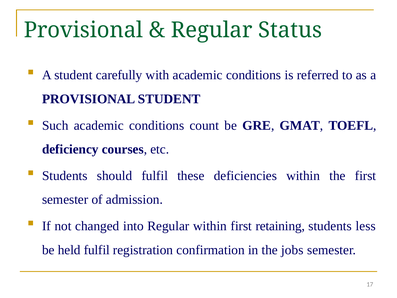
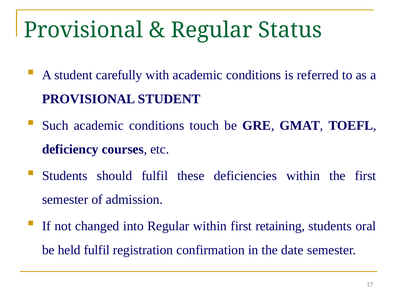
count: count -> touch
less: less -> oral
jobs: jobs -> date
